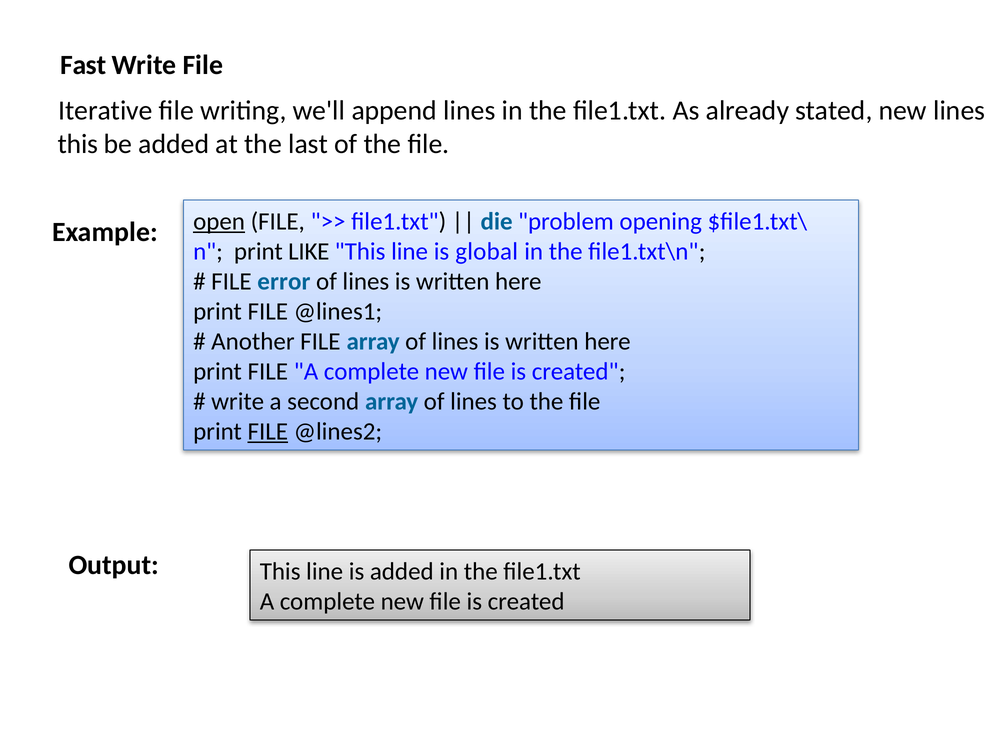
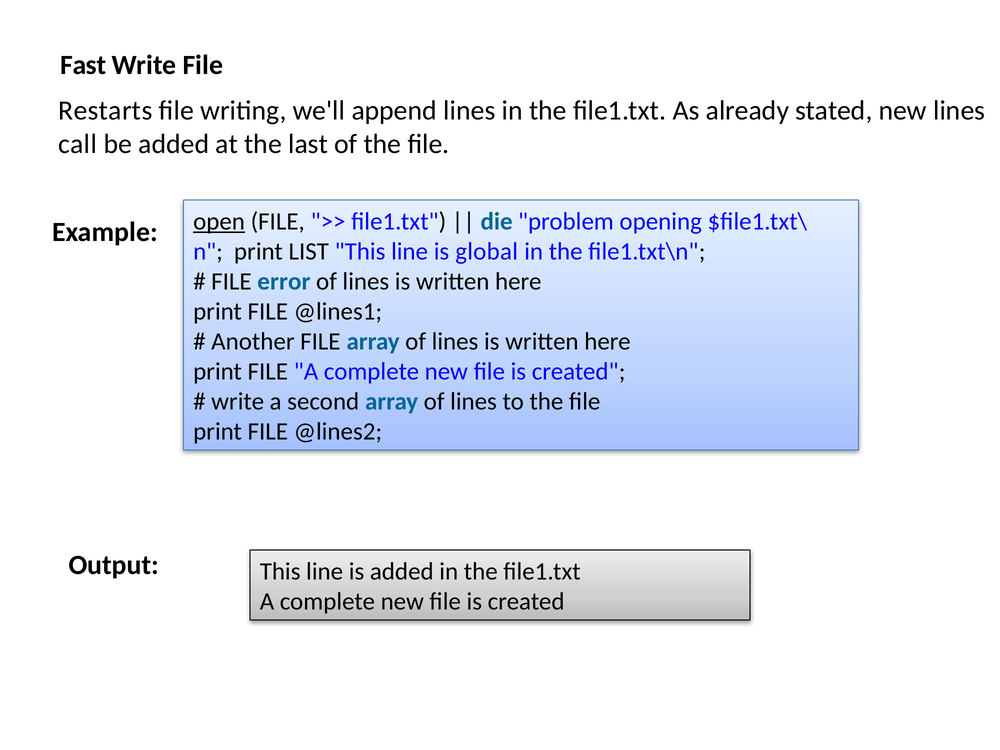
Iterative: Iterative -> Restarts
this at (78, 144): this -> call
LIKE: LIKE -> LIST
FILE at (268, 432) underline: present -> none
